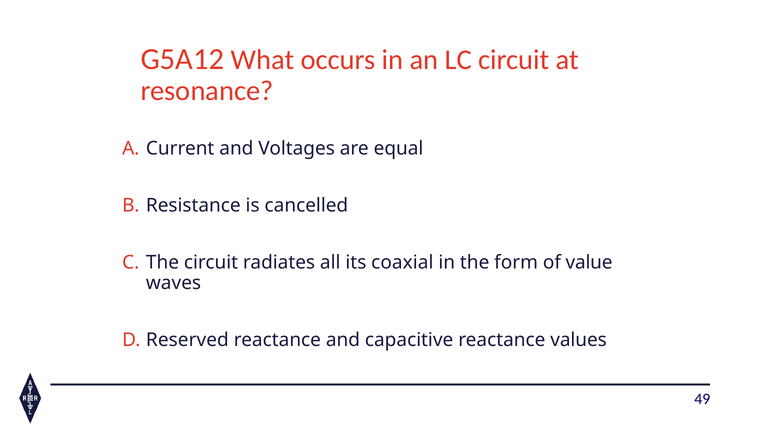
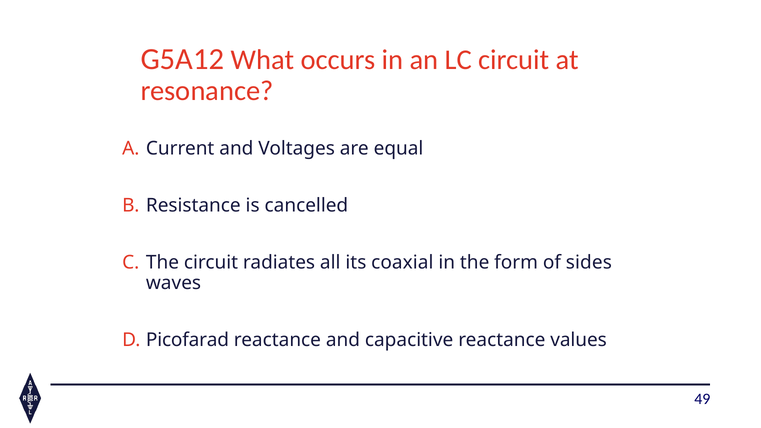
value: value -> sides
Reserved: Reserved -> Picofarad
